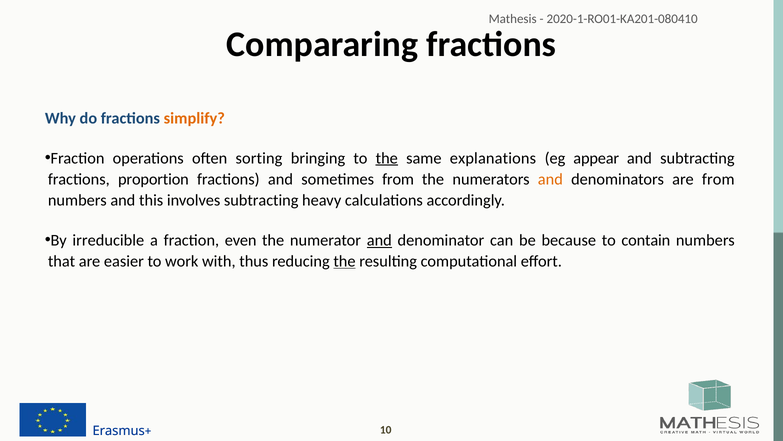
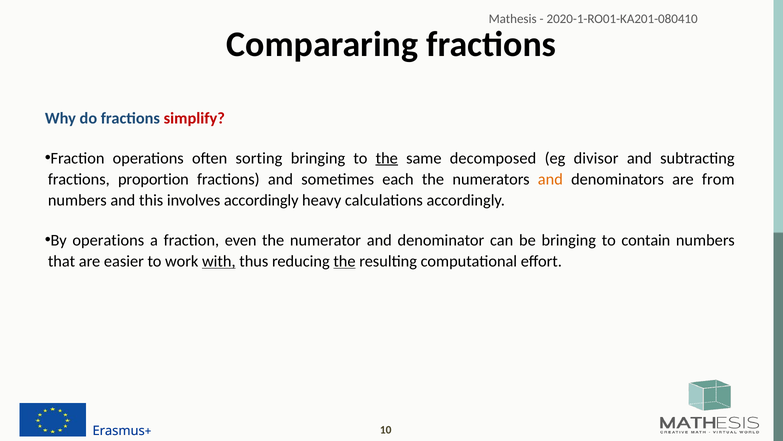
simplify colour: orange -> red
explanations: explanations -> decomposed
appear: appear -> divisor
sometimes from: from -> each
involves subtracting: subtracting -> accordingly
By irreducible: irreducible -> operations
and at (379, 240) underline: present -> none
be because: because -> bringing
with underline: none -> present
